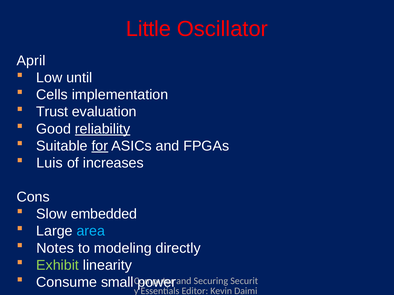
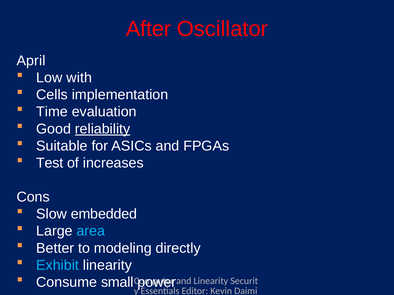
Little: Little -> After
until: until -> with
Trust: Trust -> Time
for underline: present -> none
Luis at (50, 163): Luis -> Test
Notes: Notes -> Better
Exhibit colour: light green -> light blue
and Securing: Securing -> Linearity
